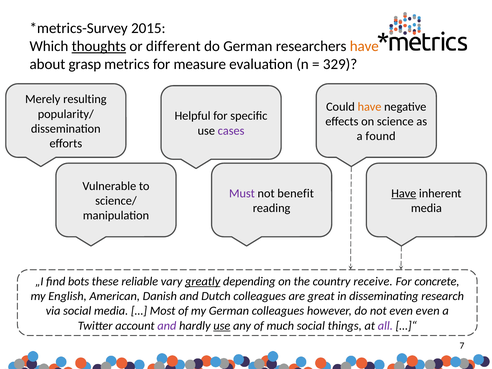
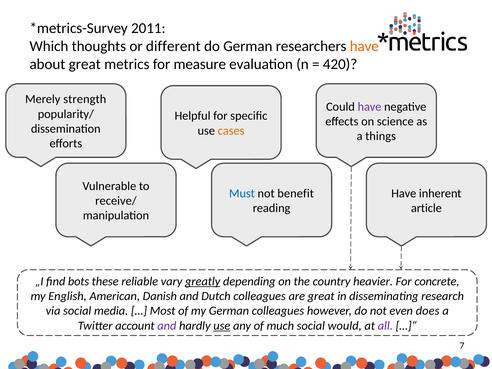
2015: 2015 -> 2011
thoughts underline: present -> none
about grasp: grasp -> great
329: 329 -> 420
resulting: resulting -> strength
have at (370, 107) colour: orange -> purple
cases colour: purple -> orange
found: found -> things
Must colour: purple -> blue
Have at (404, 193) underline: present -> none
science/: science/ -> receive/
media at (426, 208): media -> article
receive: receive -> heavier
even at (428, 311): even -> does
things: things -> would
